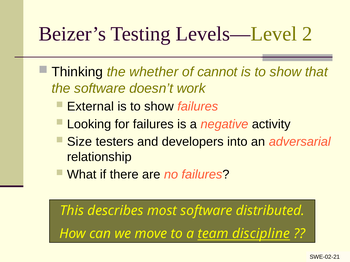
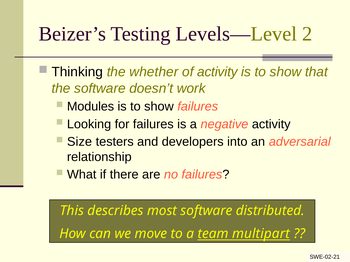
of cannot: cannot -> activity
External: External -> Modules
discipline: discipline -> multipart
